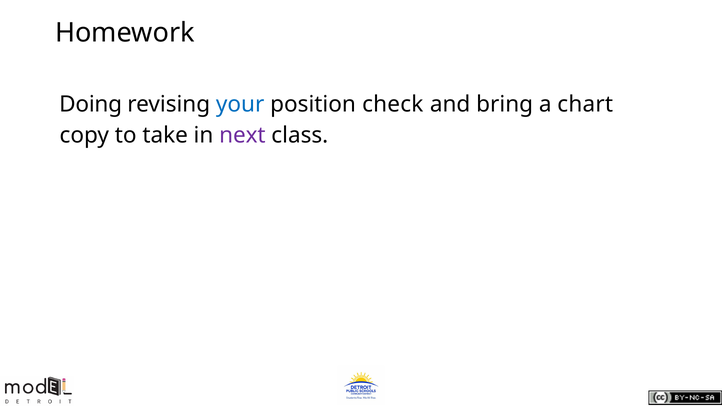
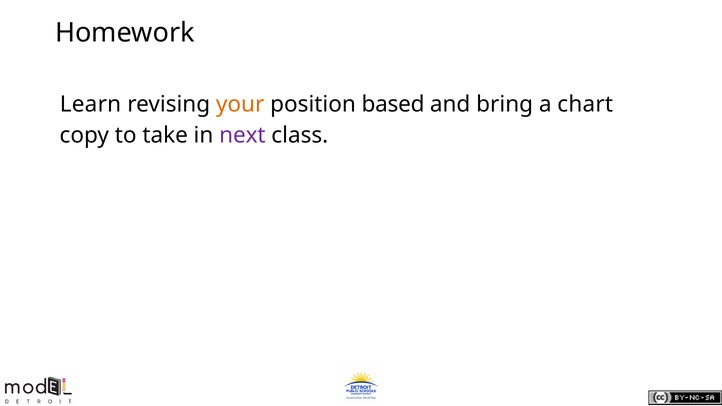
Doing: Doing -> Learn
your colour: blue -> orange
check: check -> based
